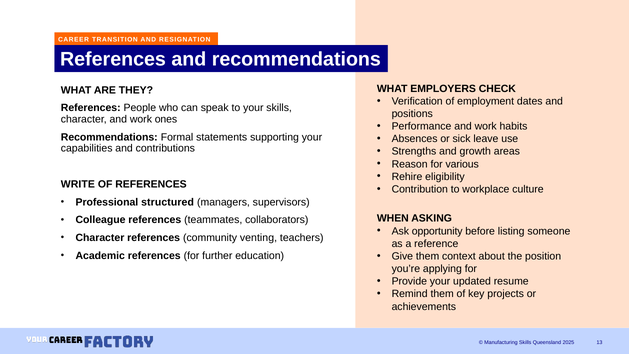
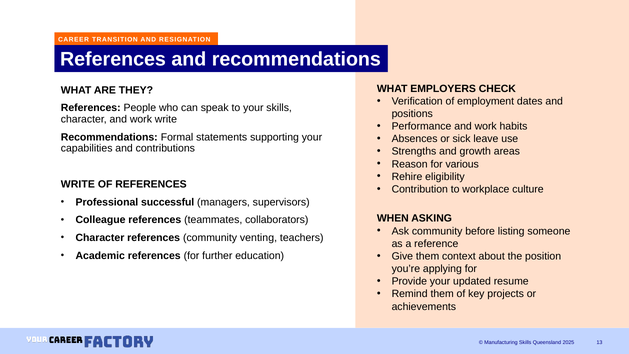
work ones: ones -> write
structured: structured -> successful
Ask opportunity: opportunity -> community
